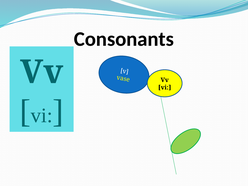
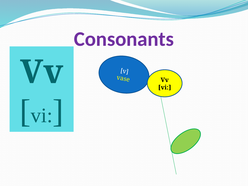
Consonants colour: black -> purple
